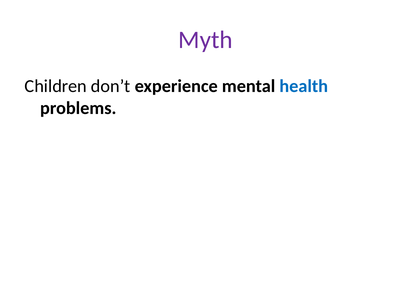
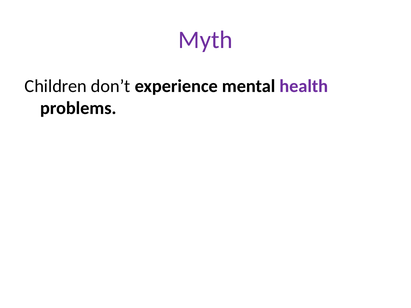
health colour: blue -> purple
